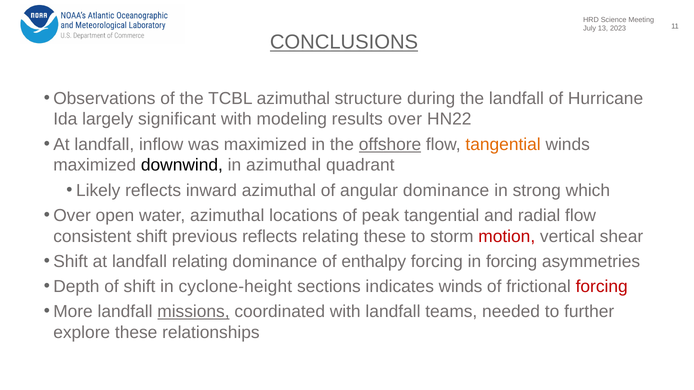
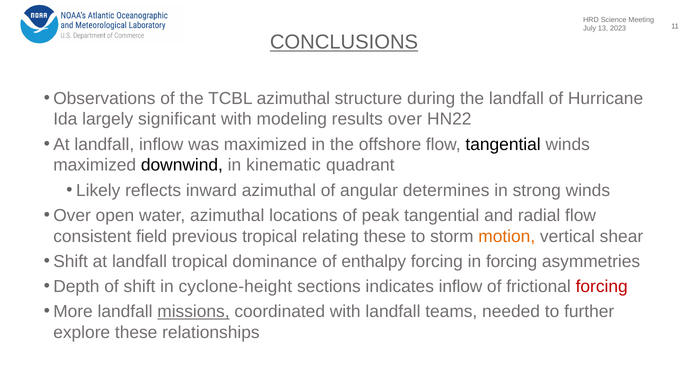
offshore underline: present -> none
tangential at (503, 145) colour: orange -> black
in azimuthal: azimuthal -> kinematic
angular dominance: dominance -> determines
strong which: which -> winds
consistent shift: shift -> field
previous reflects: reflects -> tropical
motion colour: red -> orange
landfall relating: relating -> tropical
indicates winds: winds -> inflow
